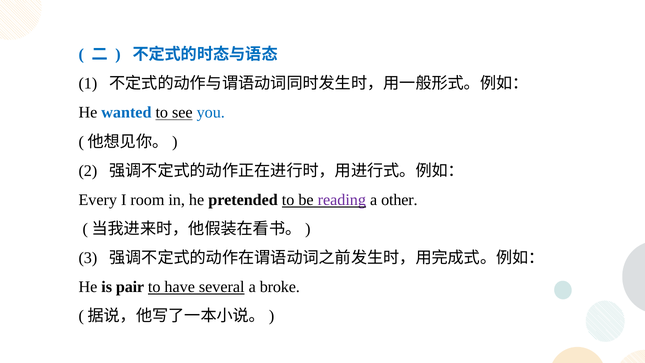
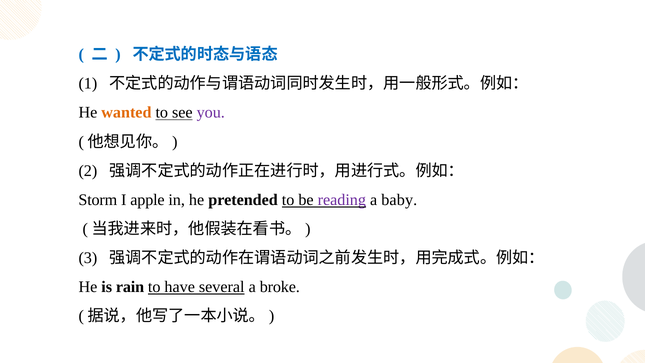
wanted colour: blue -> orange
you colour: blue -> purple
Every: Every -> Storm
room: room -> apple
other: other -> baby
pair: pair -> rain
